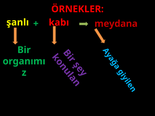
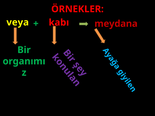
şanlı: şanlı -> veya
